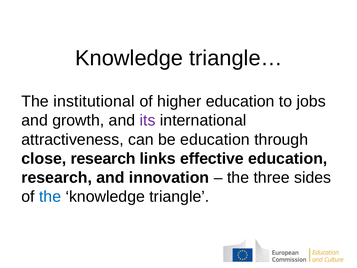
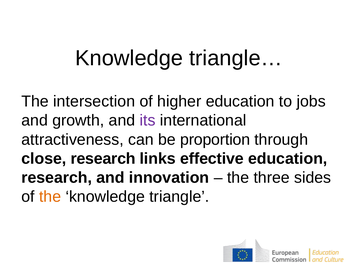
institutional: institutional -> intersection
be education: education -> proportion
the at (50, 197) colour: blue -> orange
